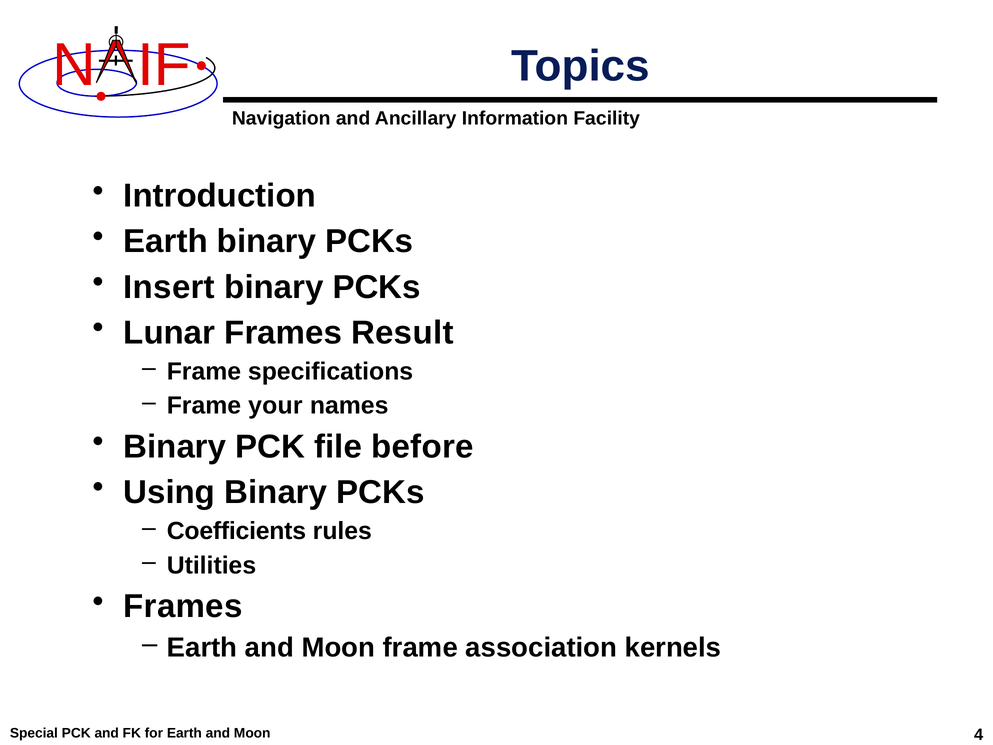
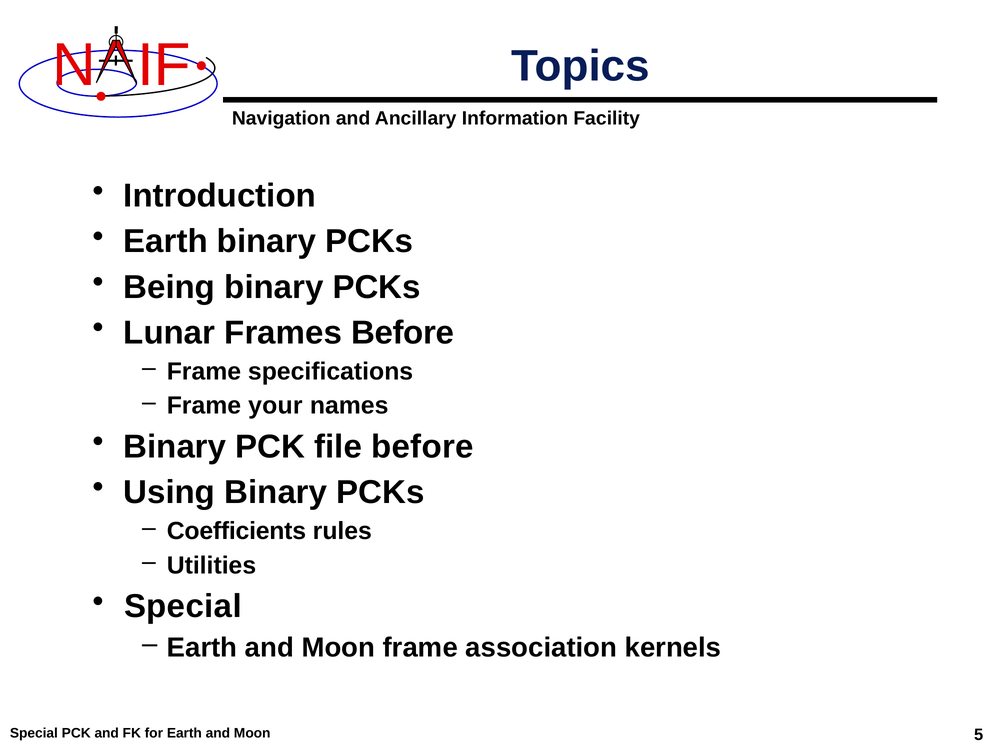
Insert: Insert -> Being
Frames Result: Result -> Before
Frames at (183, 607): Frames -> Special
4: 4 -> 5
